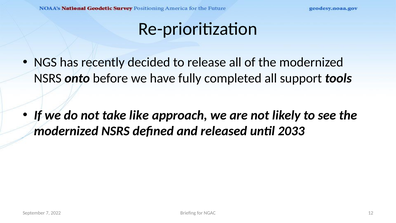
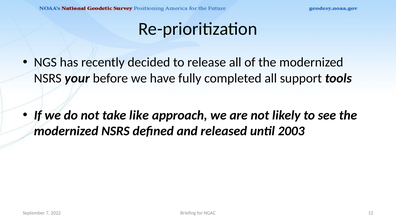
onto: onto -> your
2033: 2033 -> 2003
